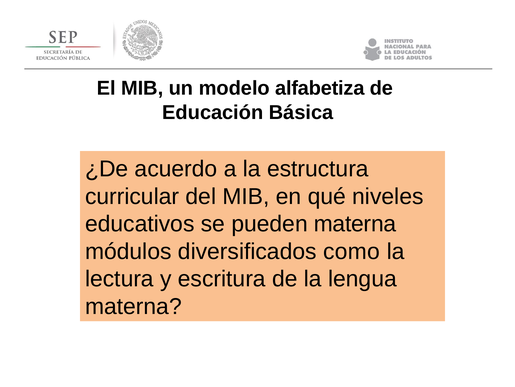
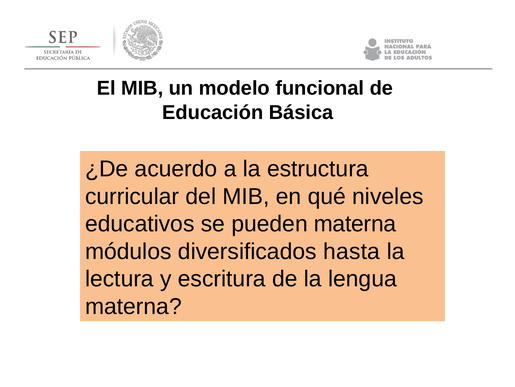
alfabetiza: alfabetiza -> funcional
como: como -> hasta
